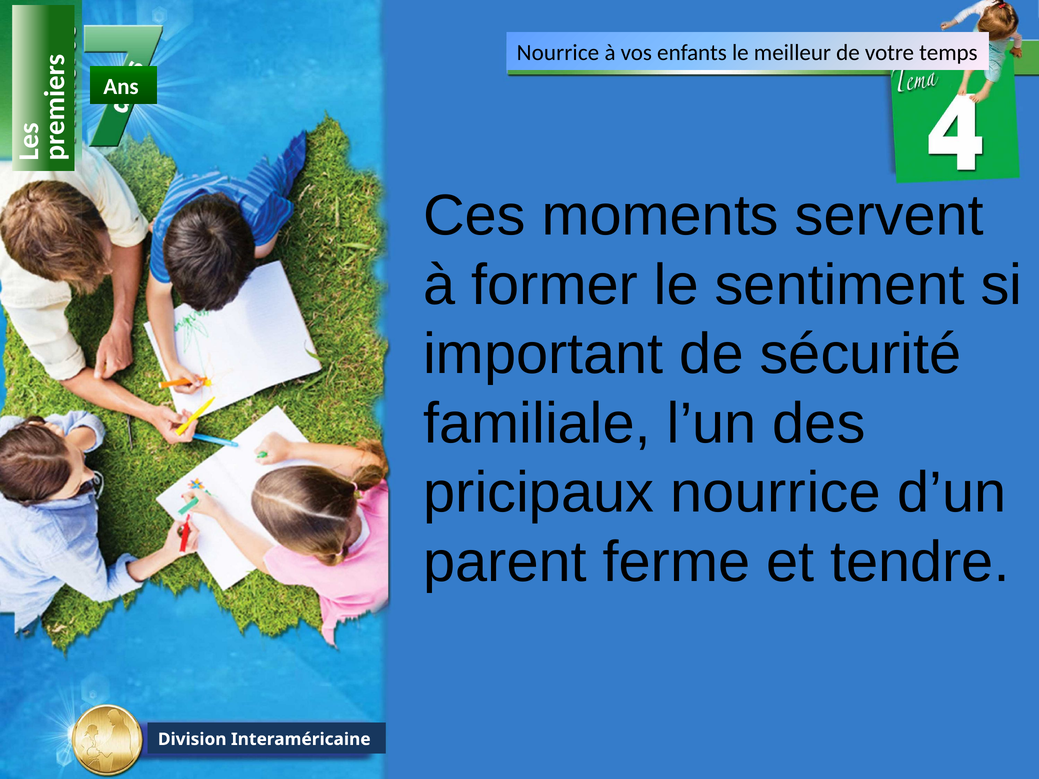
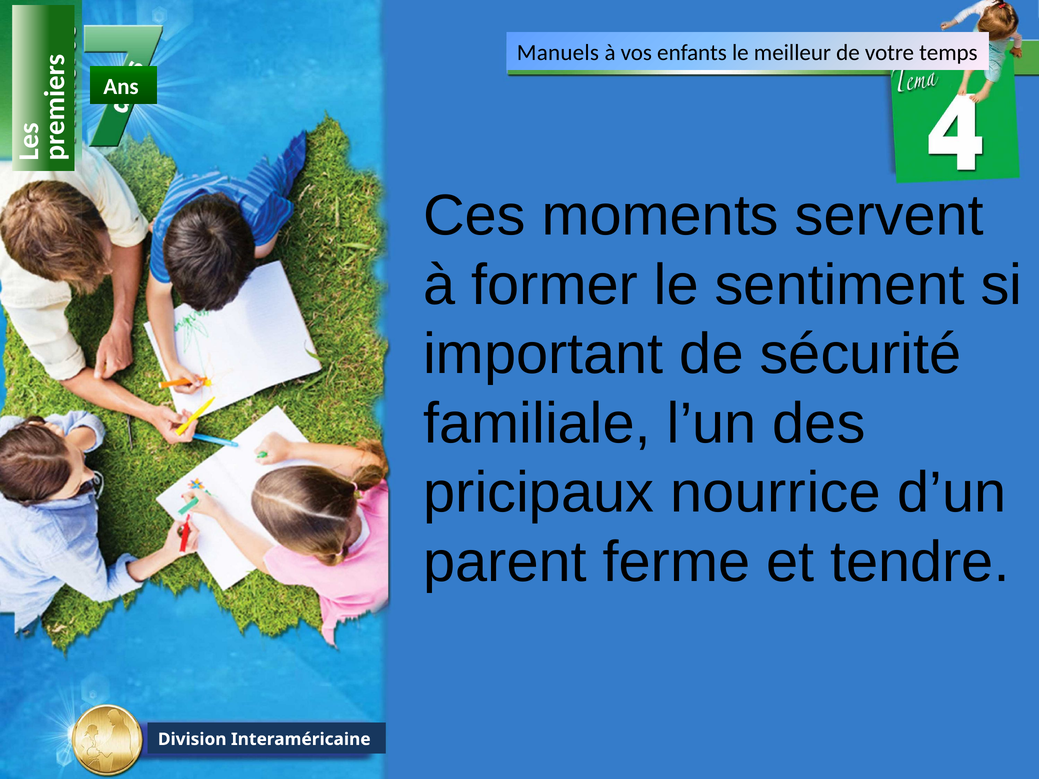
Nourrice at (558, 53): Nourrice -> Manuels
